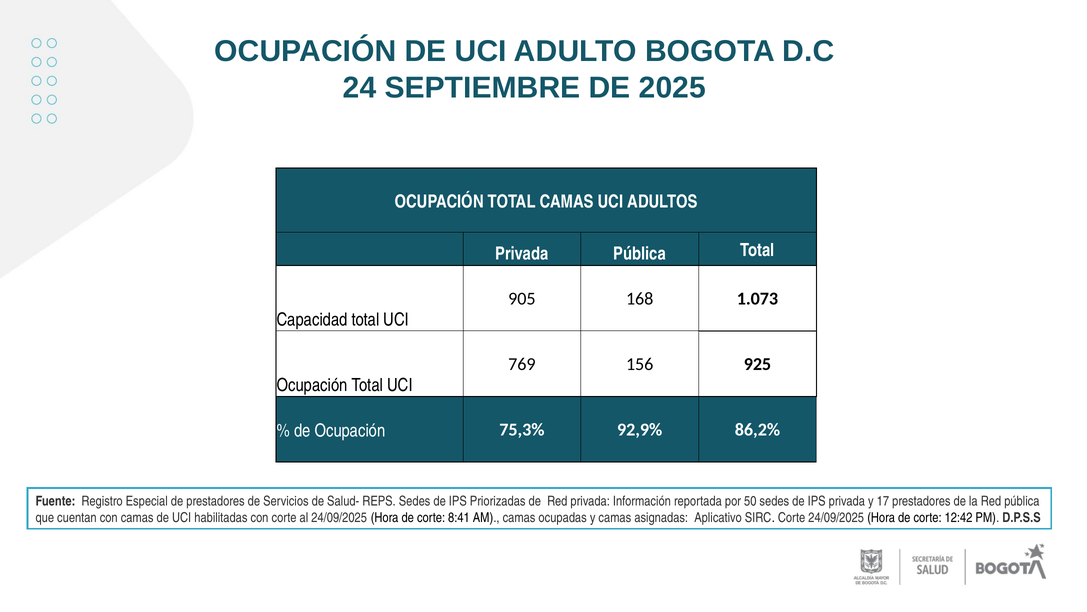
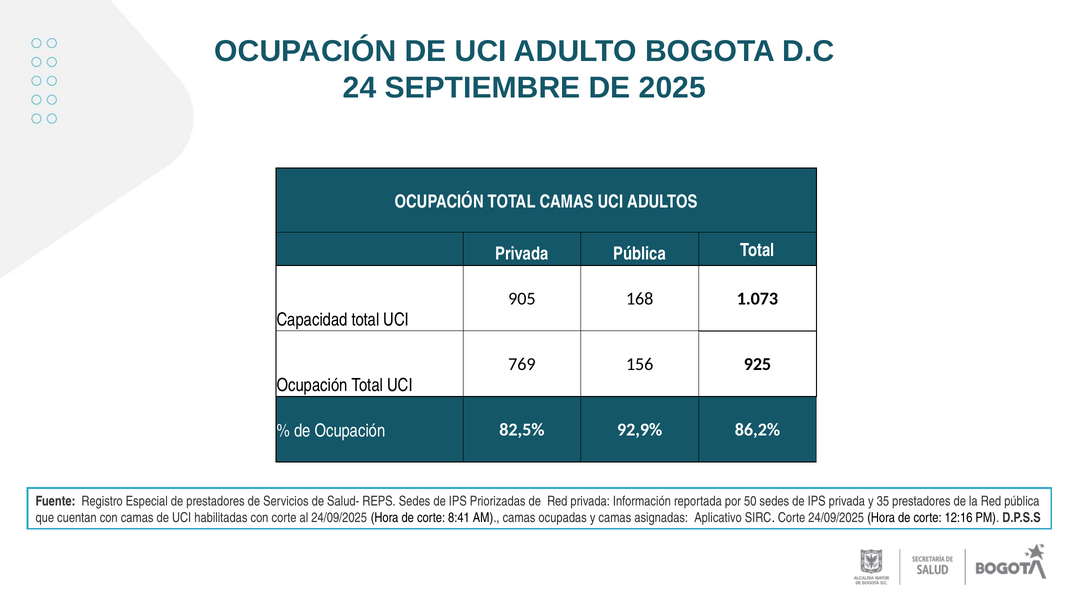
75,3%: 75,3% -> 82,5%
17: 17 -> 35
12:42: 12:42 -> 12:16
